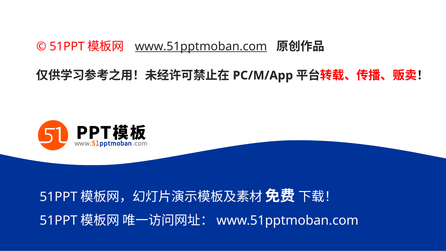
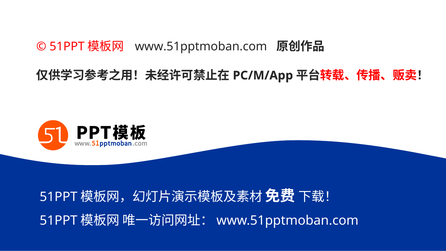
www.51pptmoban.com at (201, 46) underline: present -> none
